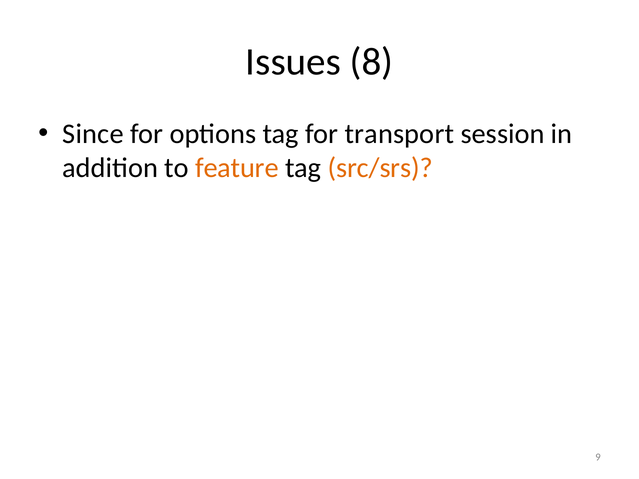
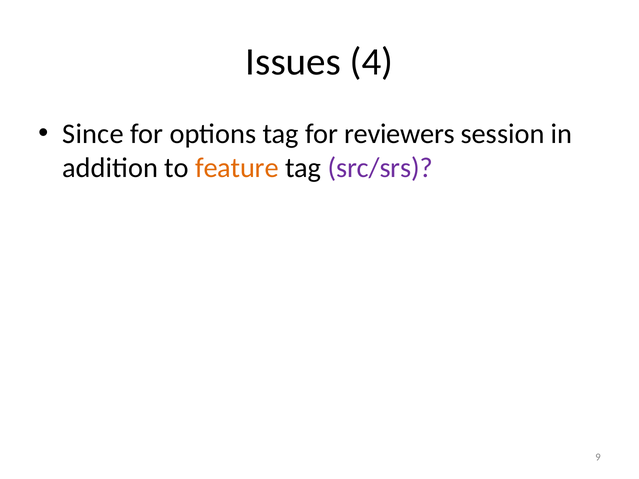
8: 8 -> 4
transport: transport -> reviewers
src/srs colour: orange -> purple
